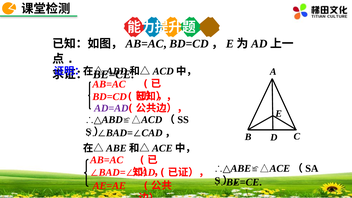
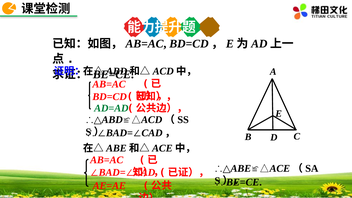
AD=AD colour: purple -> green
